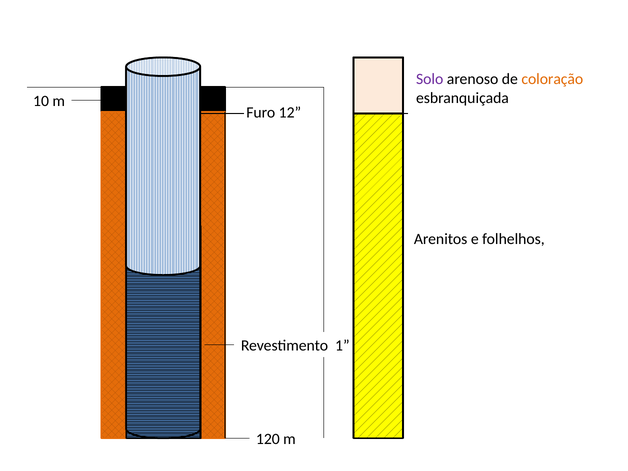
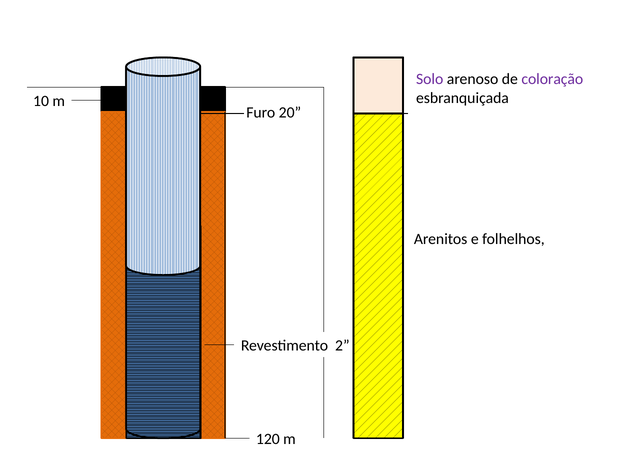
coloração colour: orange -> purple
12: 12 -> 20
1: 1 -> 2
